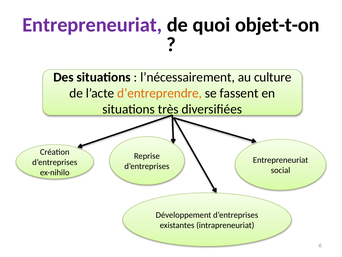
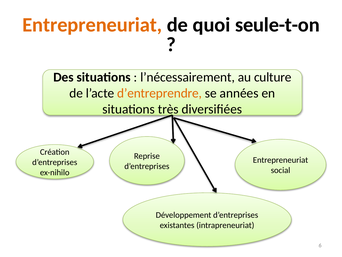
Entrepreneuriat at (92, 25) colour: purple -> orange
objet-t-on: objet-t-on -> seule-t-on
fassent: fassent -> années
